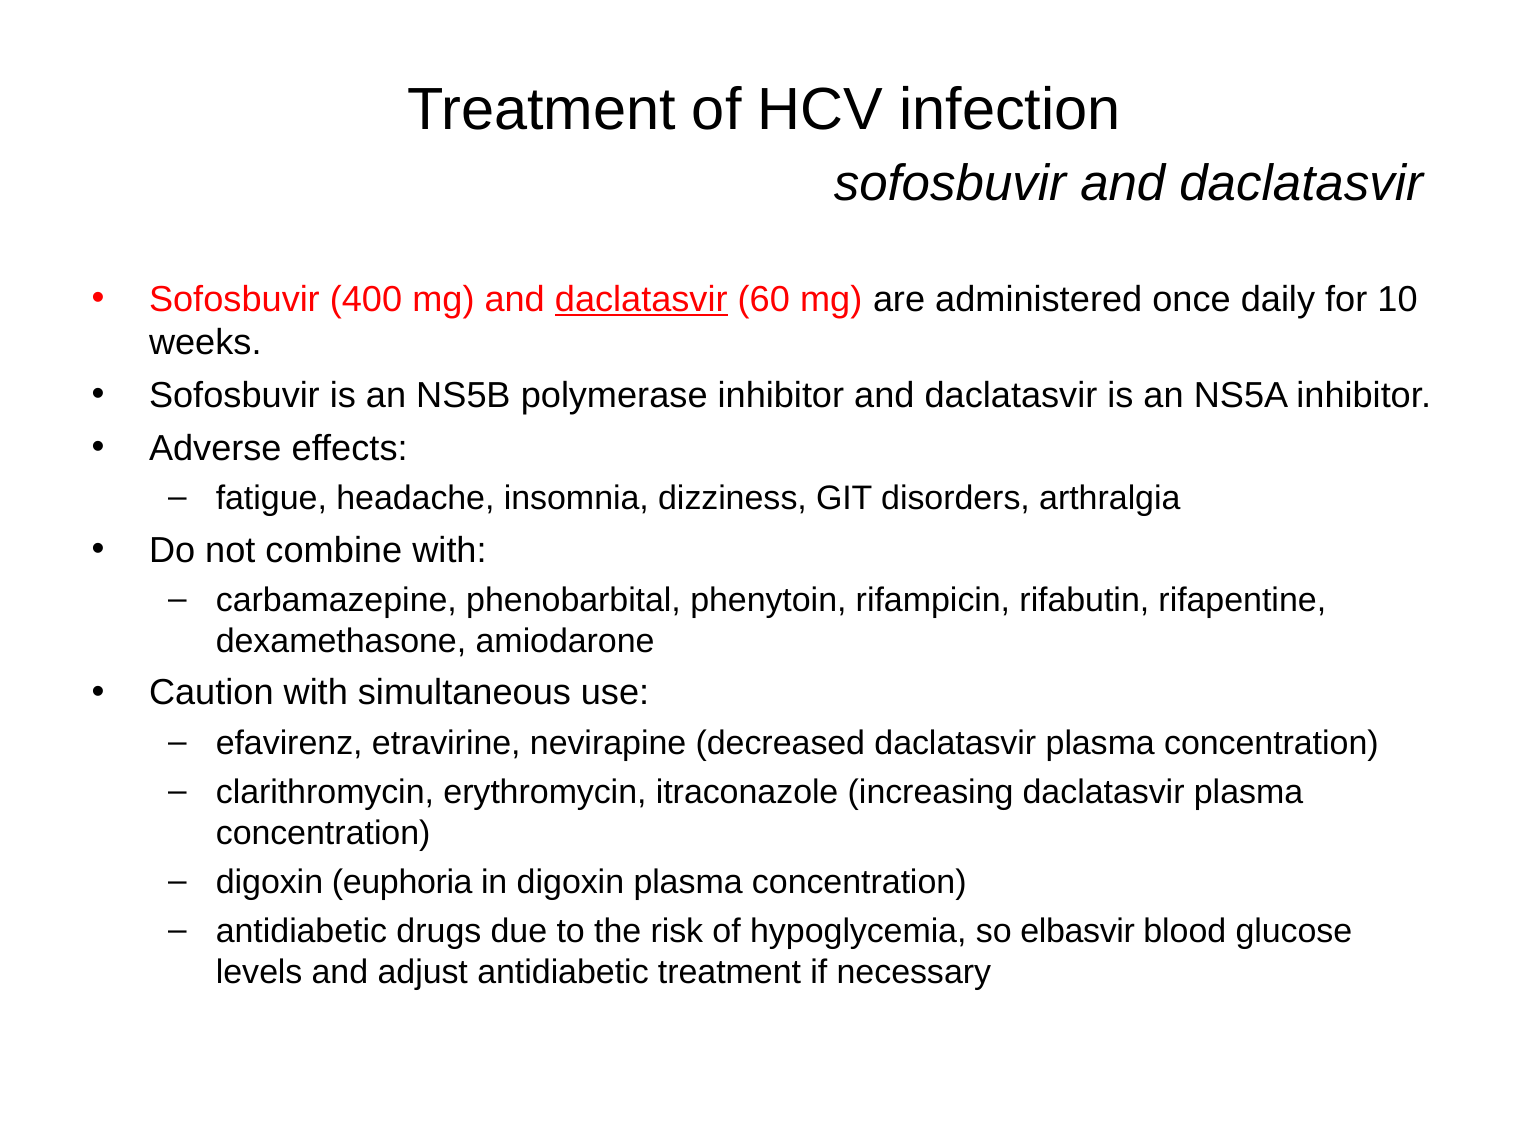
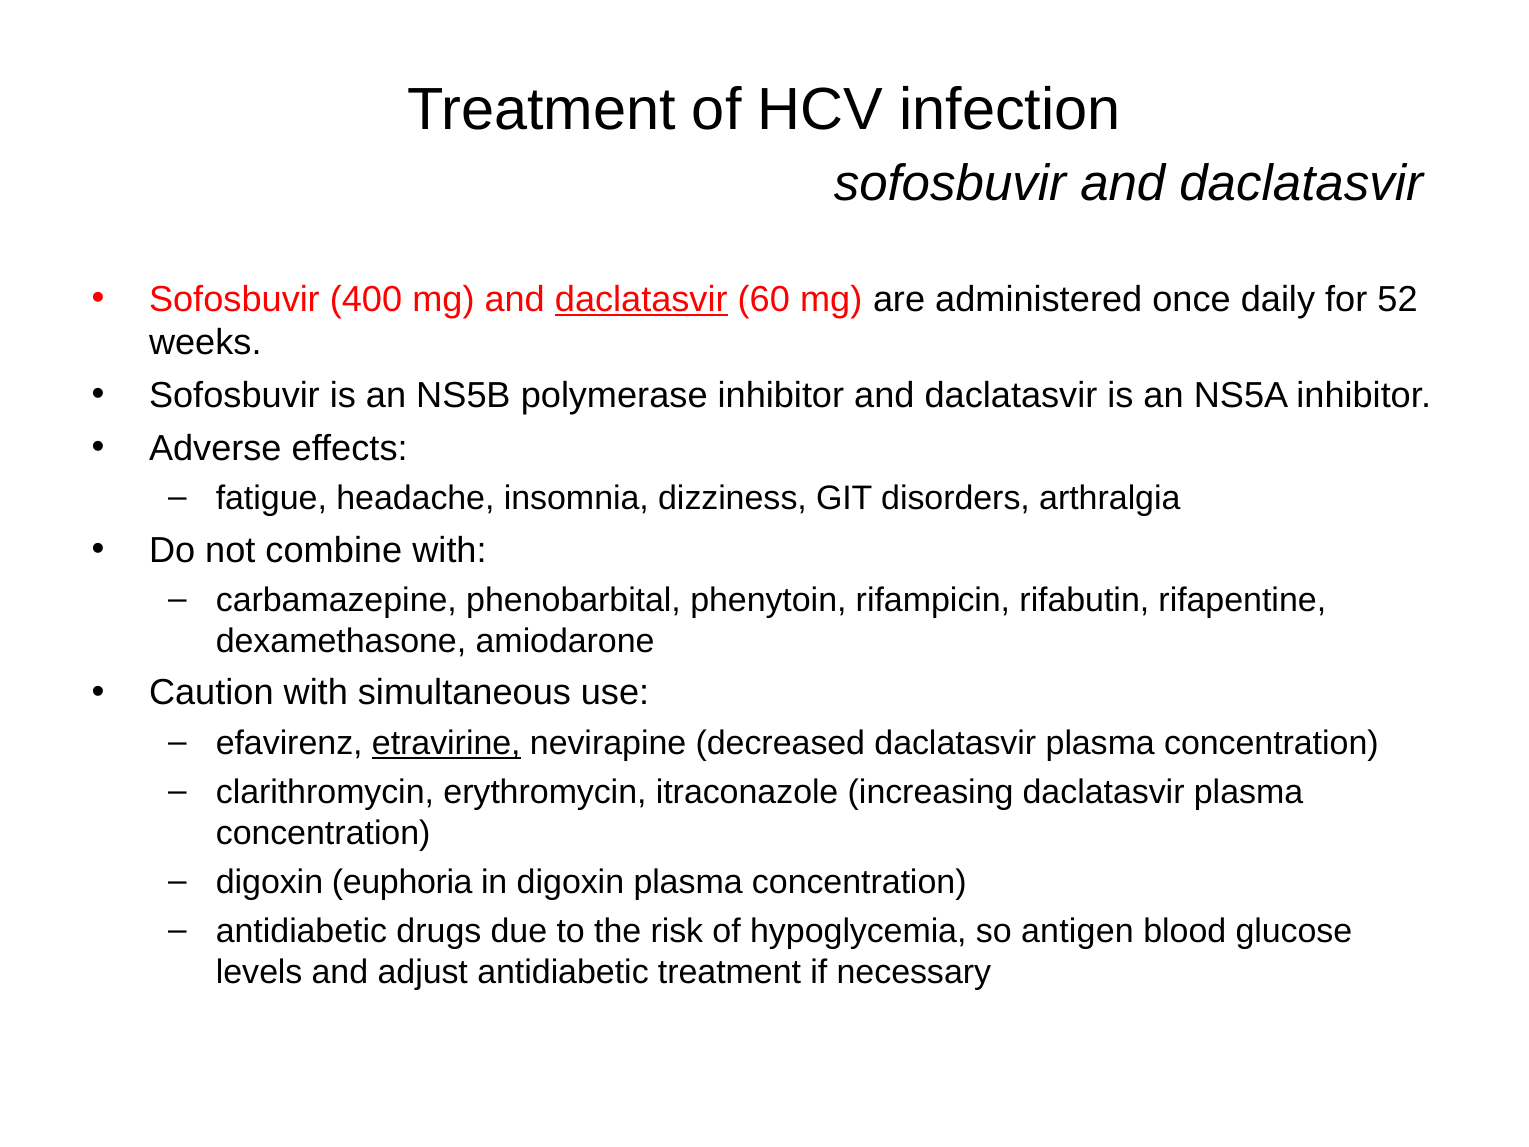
10: 10 -> 52
etravirine underline: none -> present
elbasvir: elbasvir -> antigen
